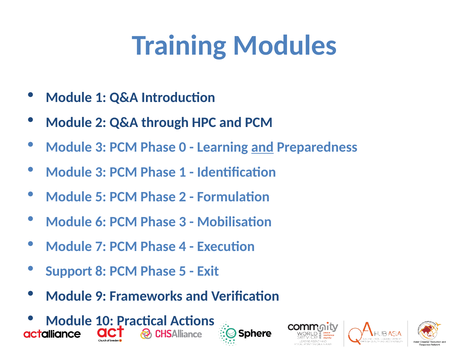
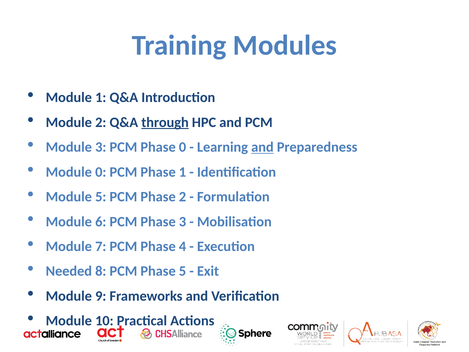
through underline: none -> present
3 at (101, 172): 3 -> 0
Support: Support -> Needed
